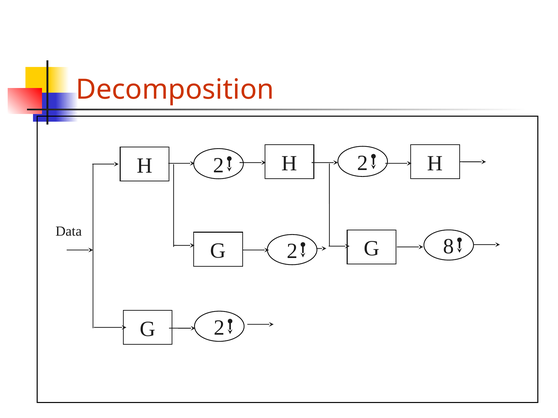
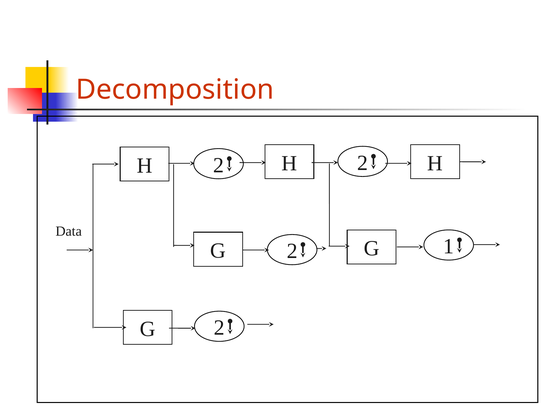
8: 8 -> 1
